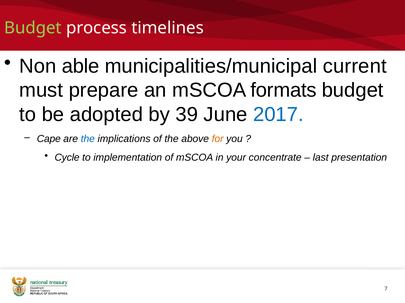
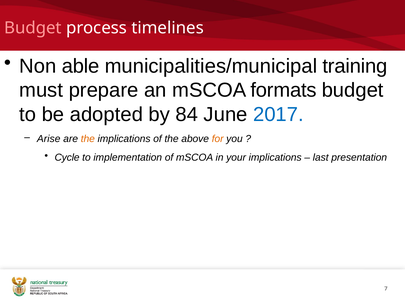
Budget at (33, 28) colour: light green -> pink
current: current -> training
39: 39 -> 84
Cape: Cape -> Arise
the at (88, 139) colour: blue -> orange
your concentrate: concentrate -> implications
